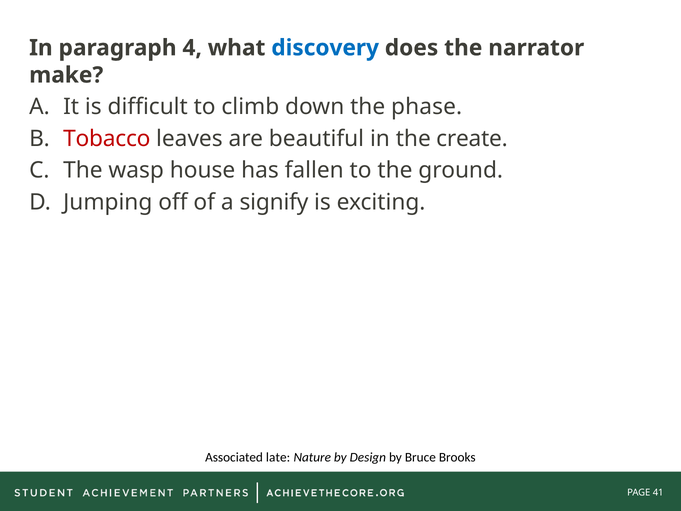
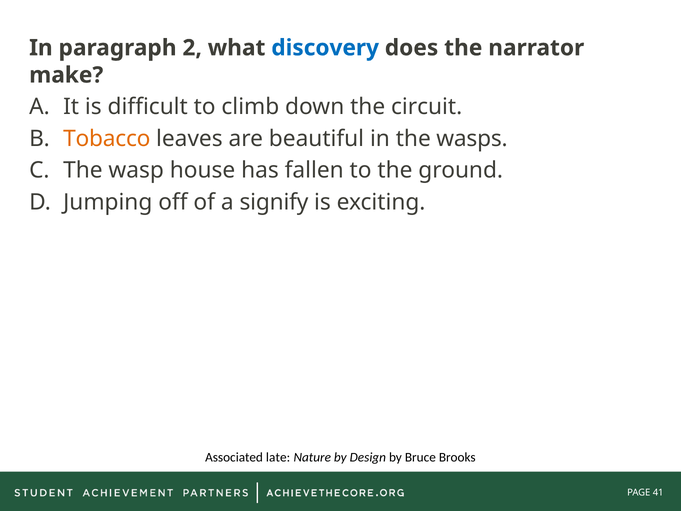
4: 4 -> 2
phase: phase -> circuit
Tobacco colour: red -> orange
create: create -> wasps
